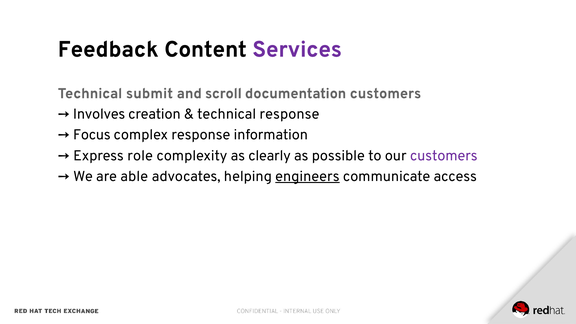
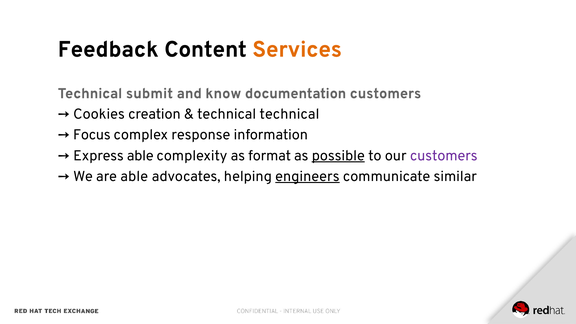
Services colour: purple -> orange
scroll: scroll -> know
Involves: Involves -> Cookies
technical response: response -> technical
Express role: role -> able
clearly: clearly -> format
possible underline: none -> present
access: access -> similar
